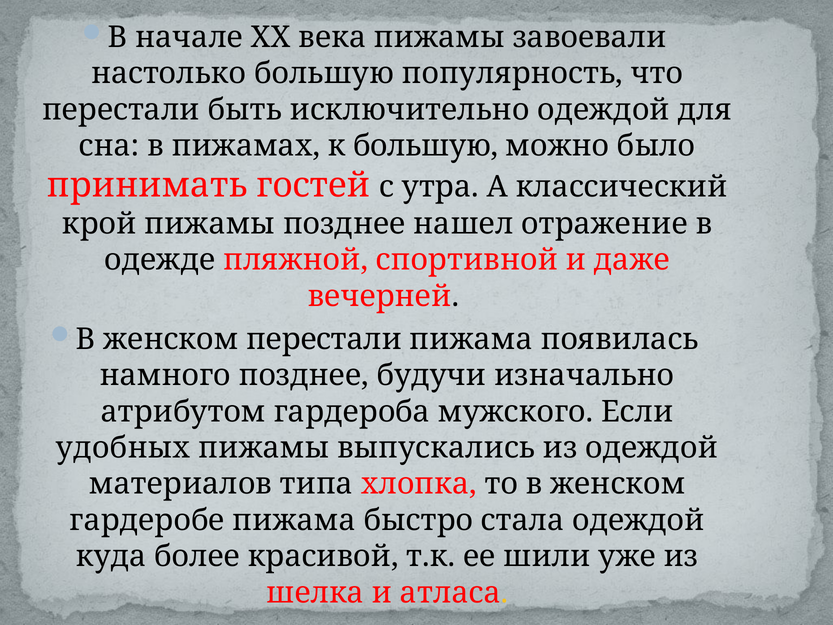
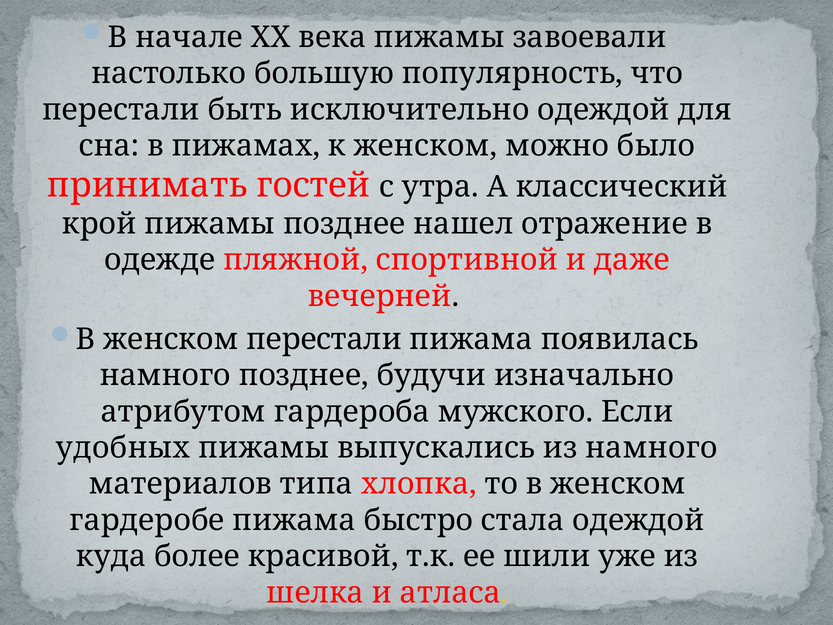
к большую: большую -> женском
из одеждой: одеждой -> намного
